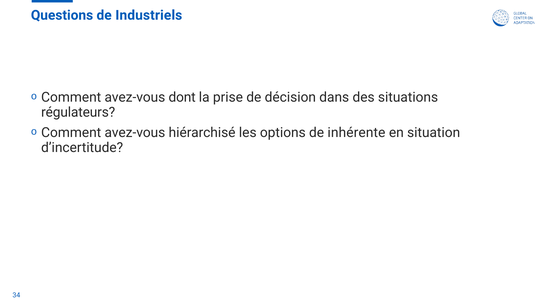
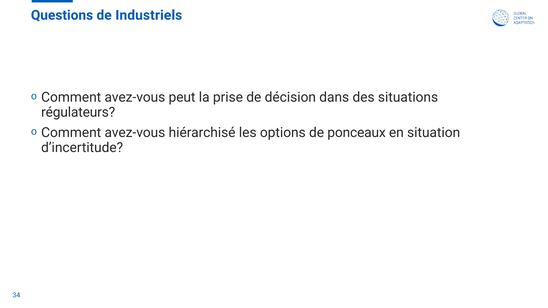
dont: dont -> peut
inhérente: inhérente -> ponceaux
